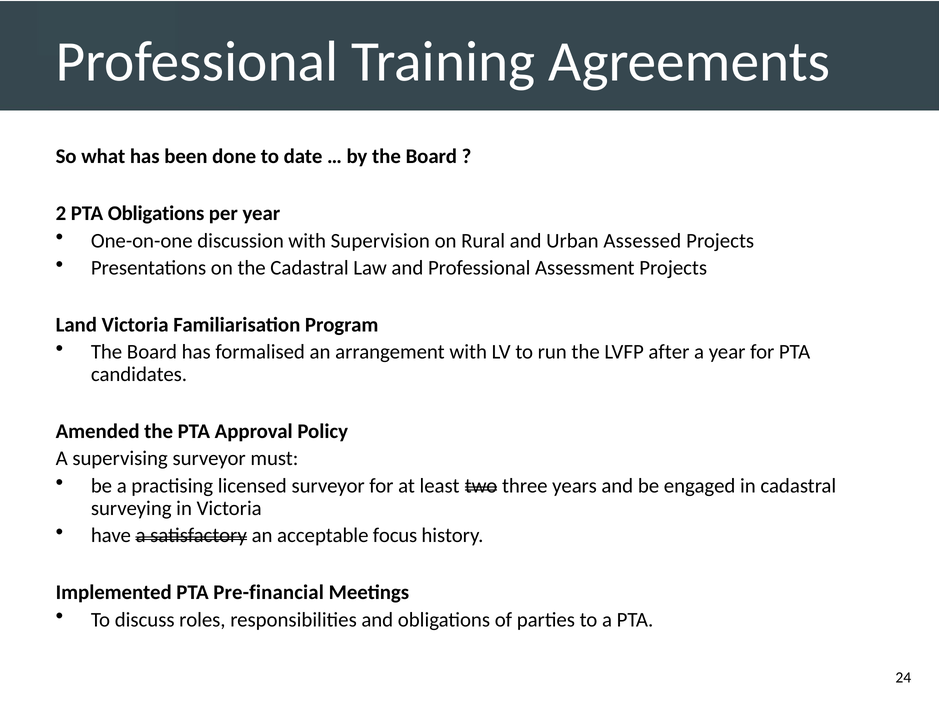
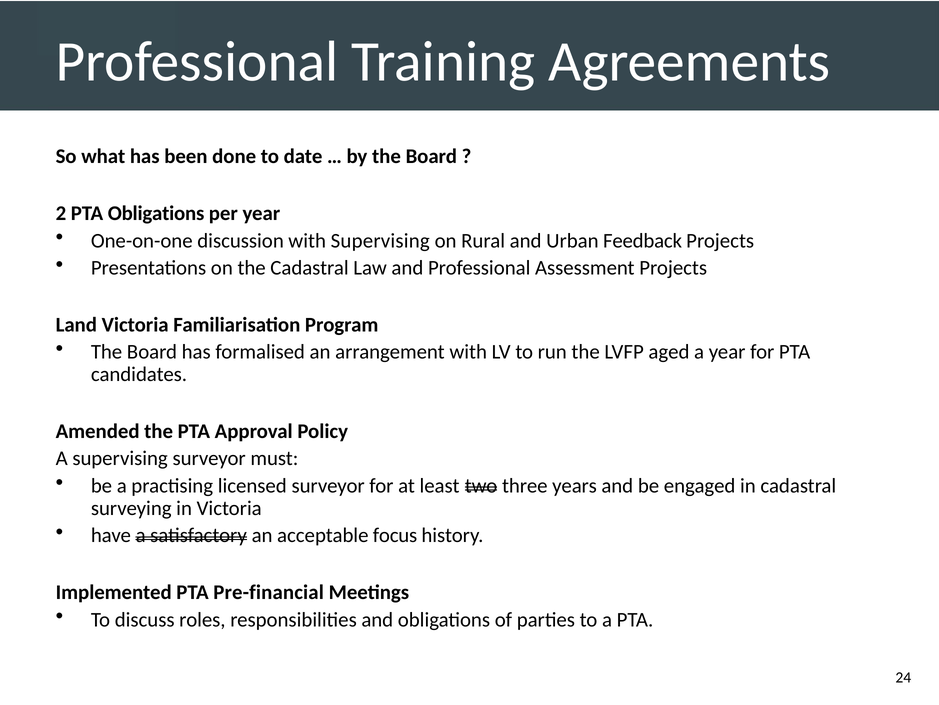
with Supervision: Supervision -> Supervising
Assessed: Assessed -> Feedback
after: after -> aged
